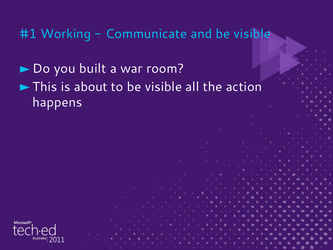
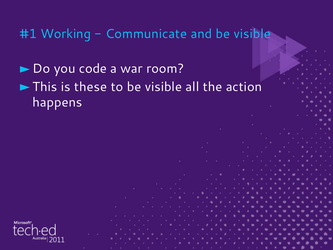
built: built -> code
about: about -> these
